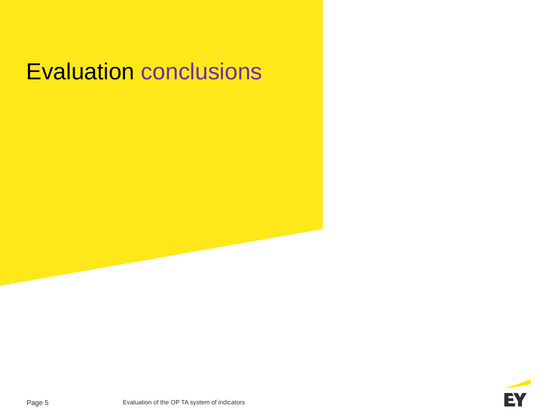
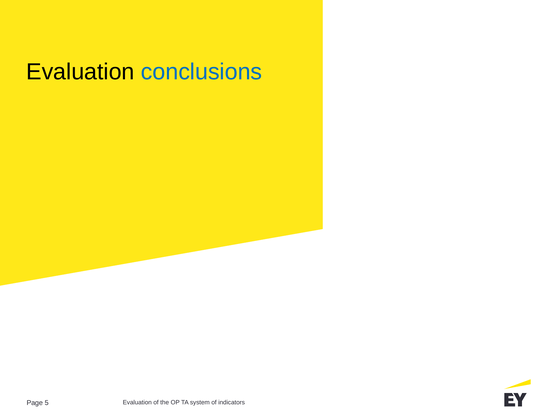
conclusions colour: purple -> blue
